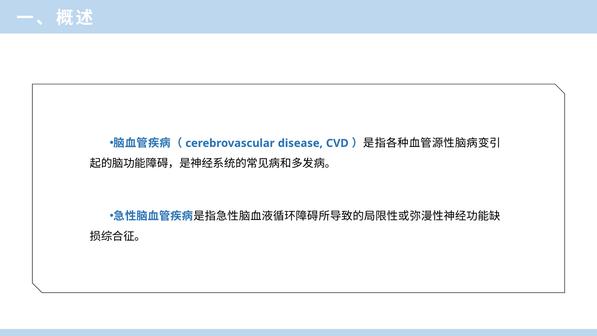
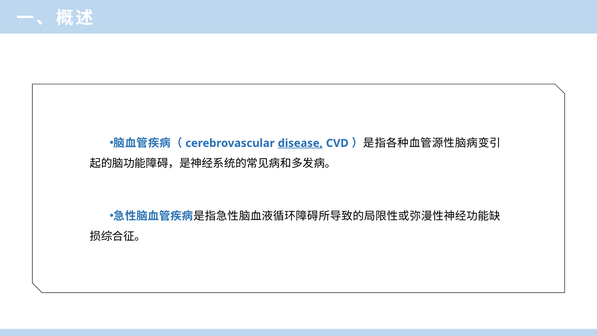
disease underline: none -> present
